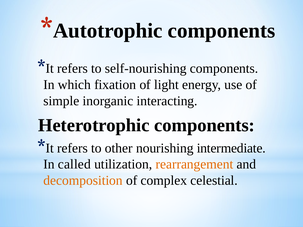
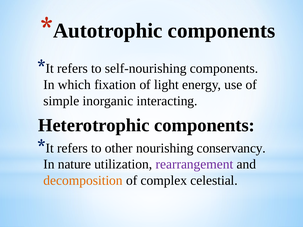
intermediate: intermediate -> conservancy
called: called -> nature
rearrangement colour: orange -> purple
